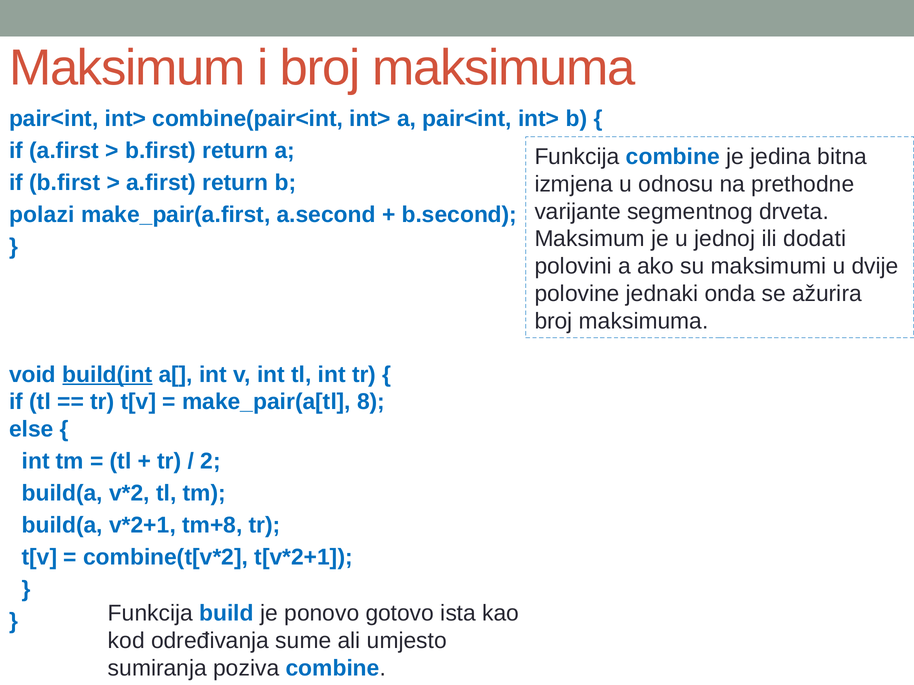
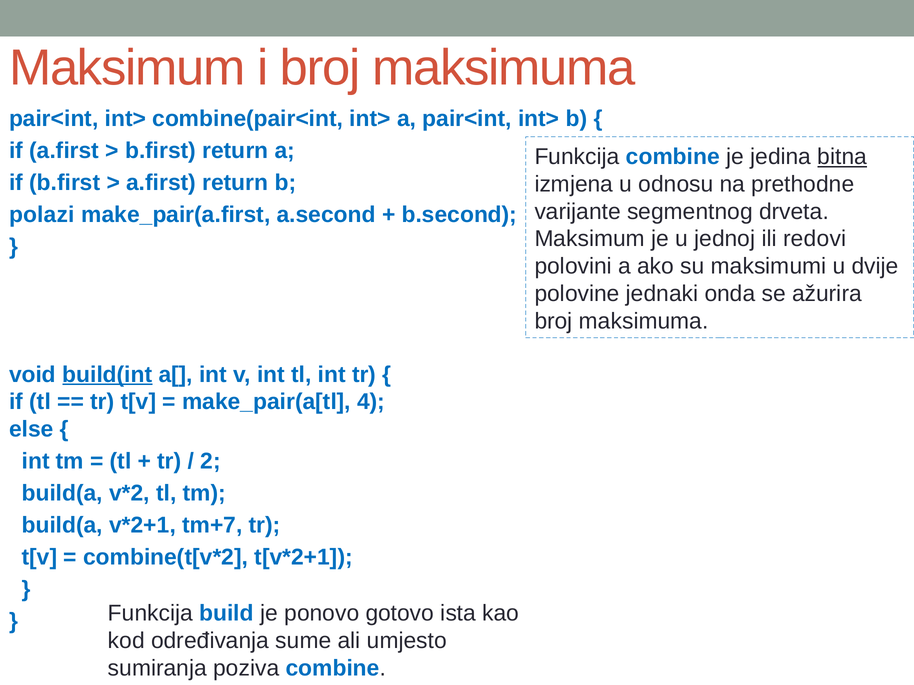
bitna underline: none -> present
dodati: dodati -> redovi
8: 8 -> 4
tm+8: tm+8 -> tm+7
